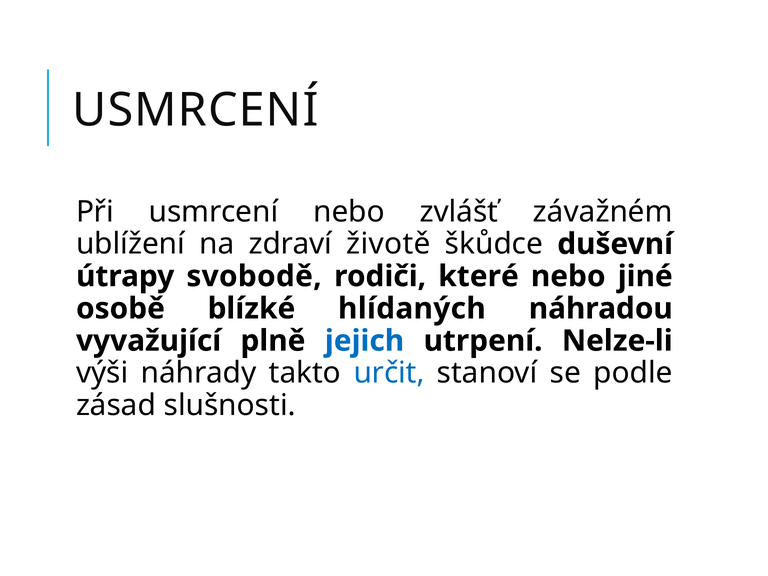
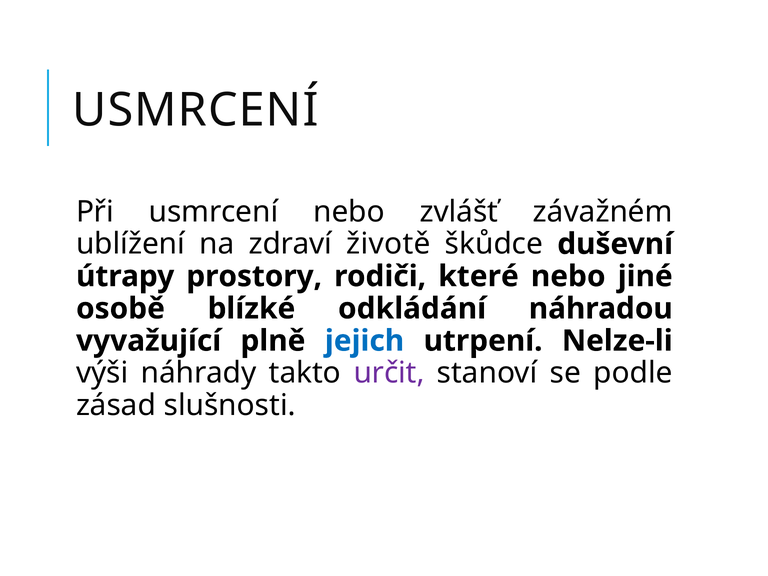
svobodě: svobodě -> prostory
hlídaných: hlídaných -> odkládání
určit colour: blue -> purple
